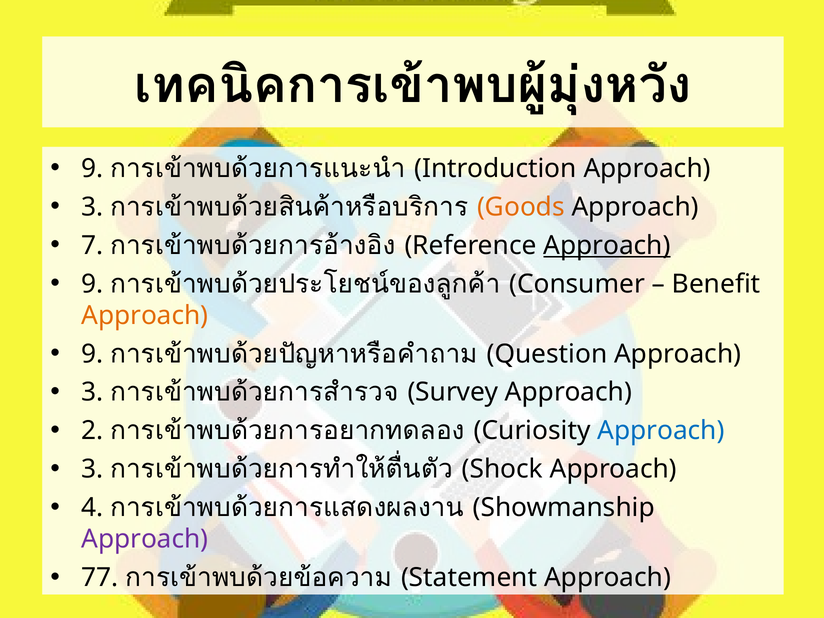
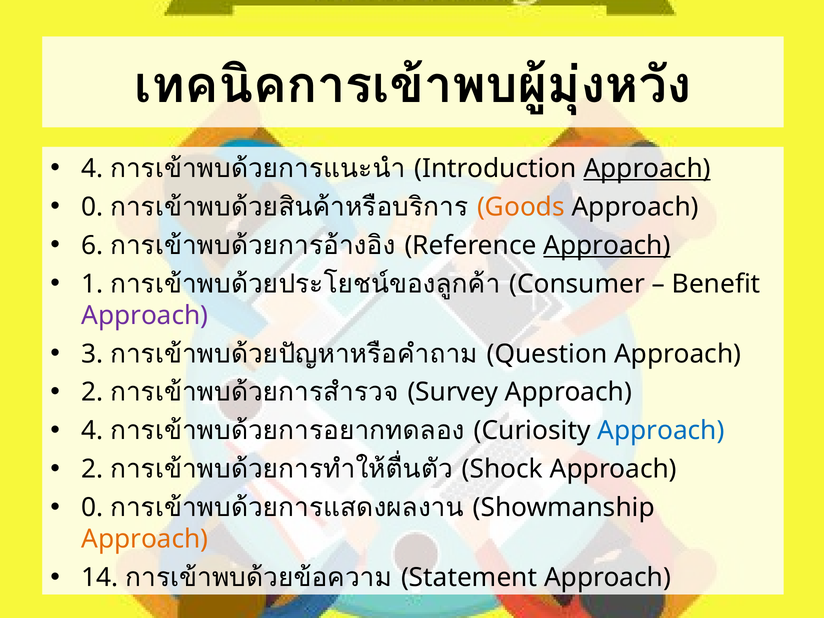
9 at (92, 169): 9 -> 4
Approach at (647, 169) underline: none -> present
3 at (92, 207): 3 -> 0
7: 7 -> 6
9 at (92, 284): 9 -> 1
Approach at (145, 315) colour: orange -> purple
9 at (92, 354): 9 -> 3
3 at (92, 392): 3 -> 2
2 at (92, 431): 2 -> 4
3 at (92, 469): 3 -> 2
4 at (92, 508): 4 -> 0
Approach at (145, 539) colour: purple -> orange
77: 77 -> 14
